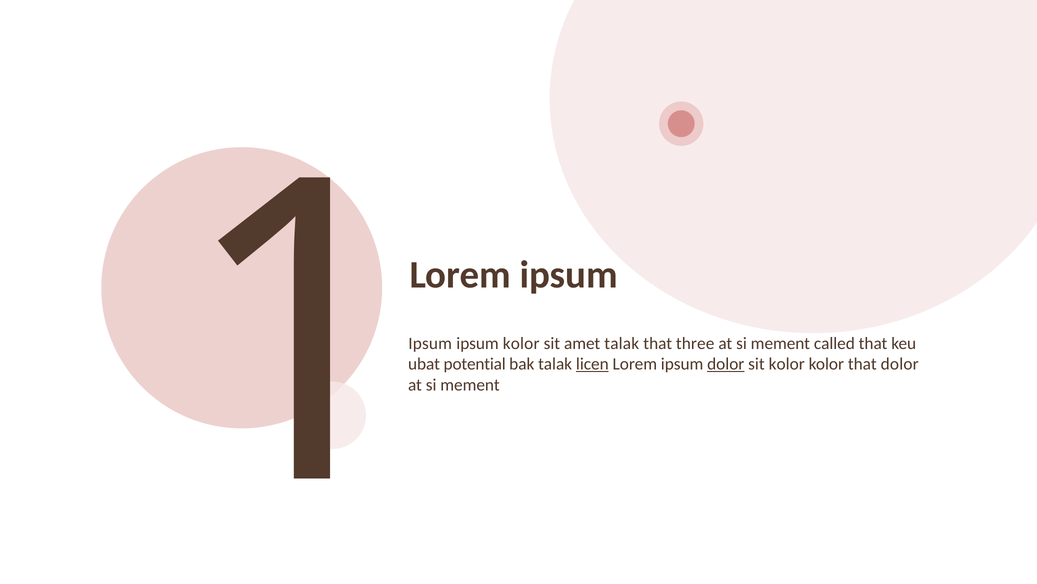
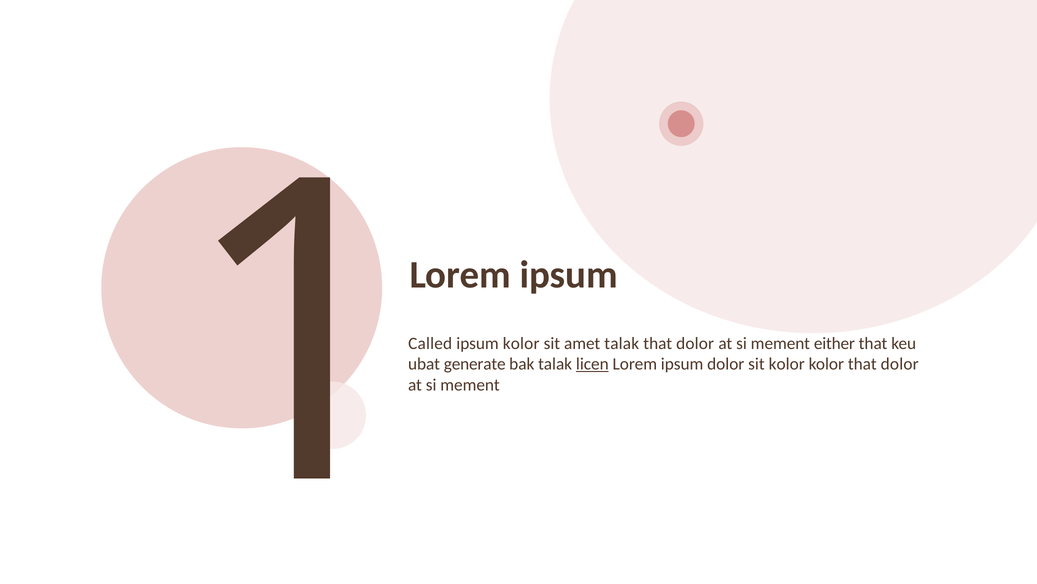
Ipsum at (430, 343): Ipsum -> Called
three at (695, 343): three -> dolor
called: called -> either
potential: potential -> generate
dolor at (726, 364) underline: present -> none
